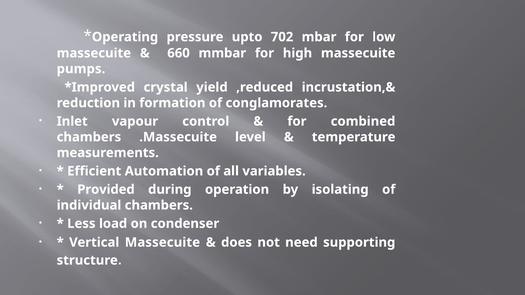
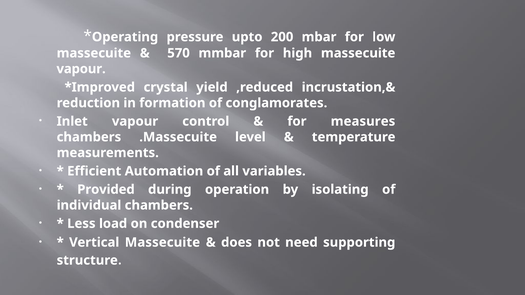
702: 702 -> 200
660: 660 -> 570
pumps at (81, 69): pumps -> vapour
combined: combined -> measures
